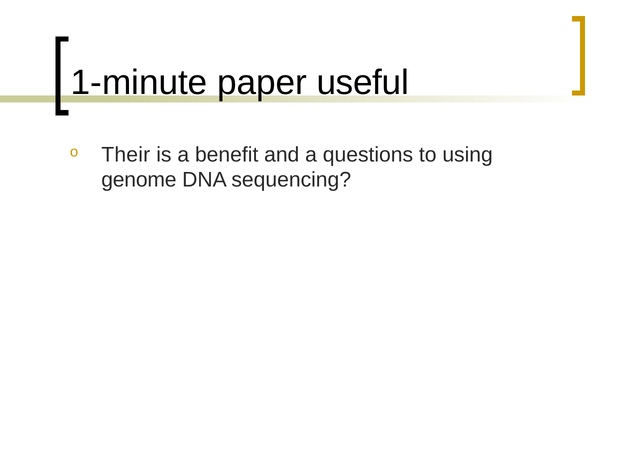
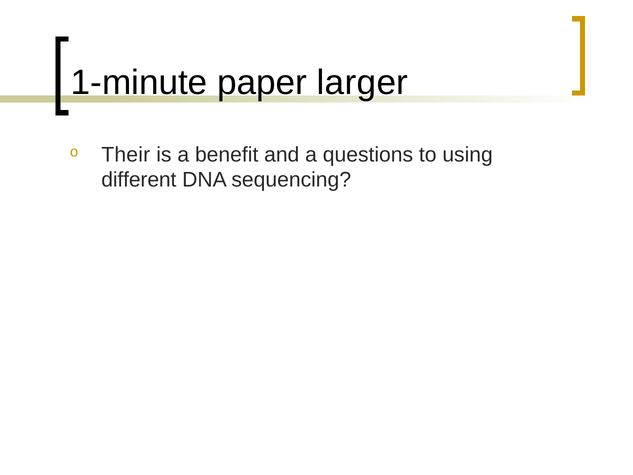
useful: useful -> larger
genome: genome -> different
